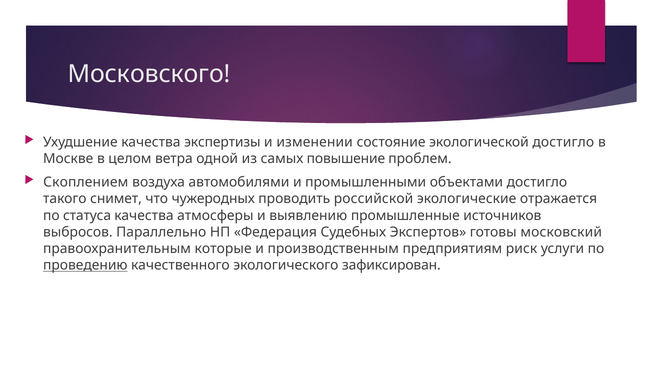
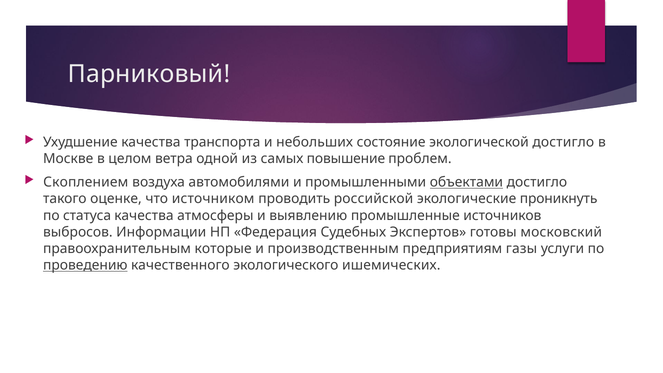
Московского: Московского -> Парниковый
экспертизы: экспертизы -> транспорта
изменении: изменении -> небольших
объектами underline: none -> present
снимет: снимет -> оценке
чужеродных: чужеродных -> источником
отражается: отражается -> проникнуть
Параллельно: Параллельно -> Информации
риск: риск -> газы
зафиксирован: зафиксирован -> ишемических
